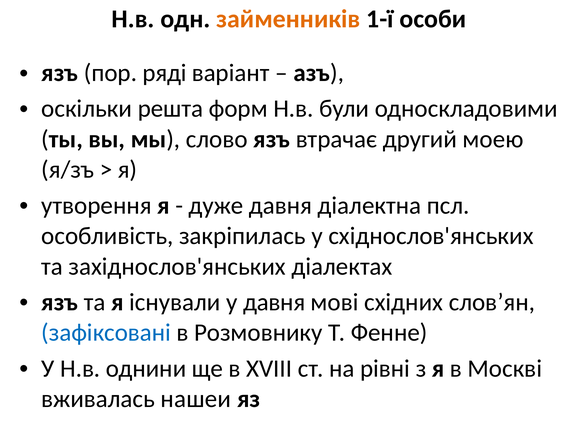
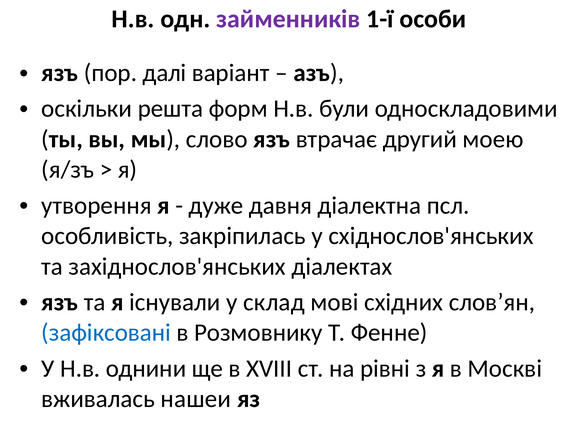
займенників colour: orange -> purple
ряді: ряді -> далі
у давня: давня -> склад
